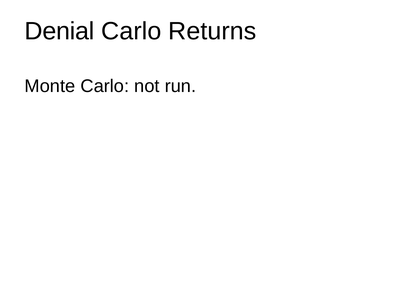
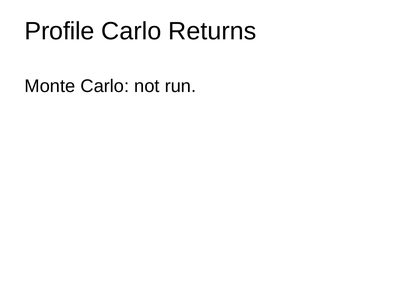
Denial: Denial -> Profile
